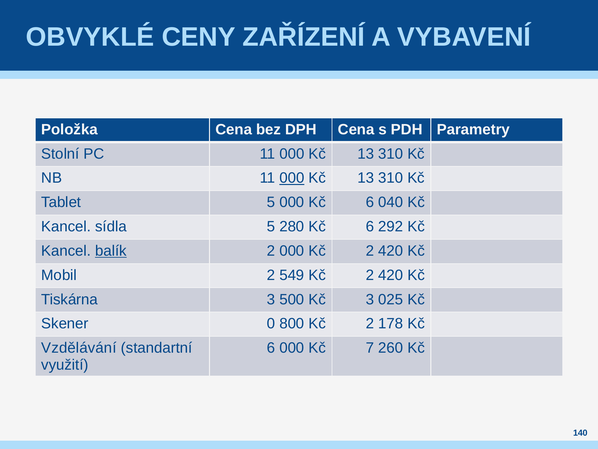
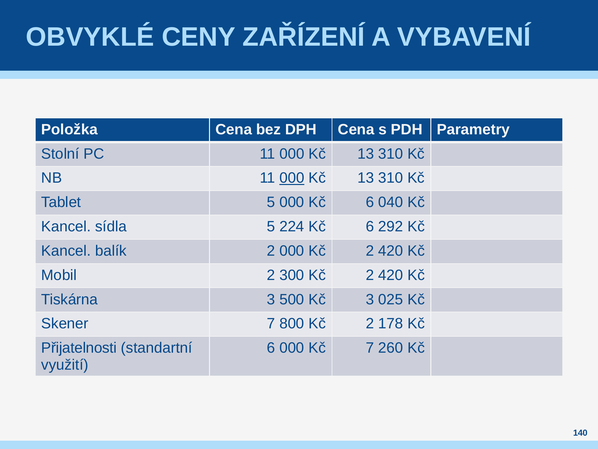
280: 280 -> 224
balík underline: present -> none
549: 549 -> 300
Skener 0: 0 -> 7
Vzdělávání: Vzdělávání -> Přijatelnosti
